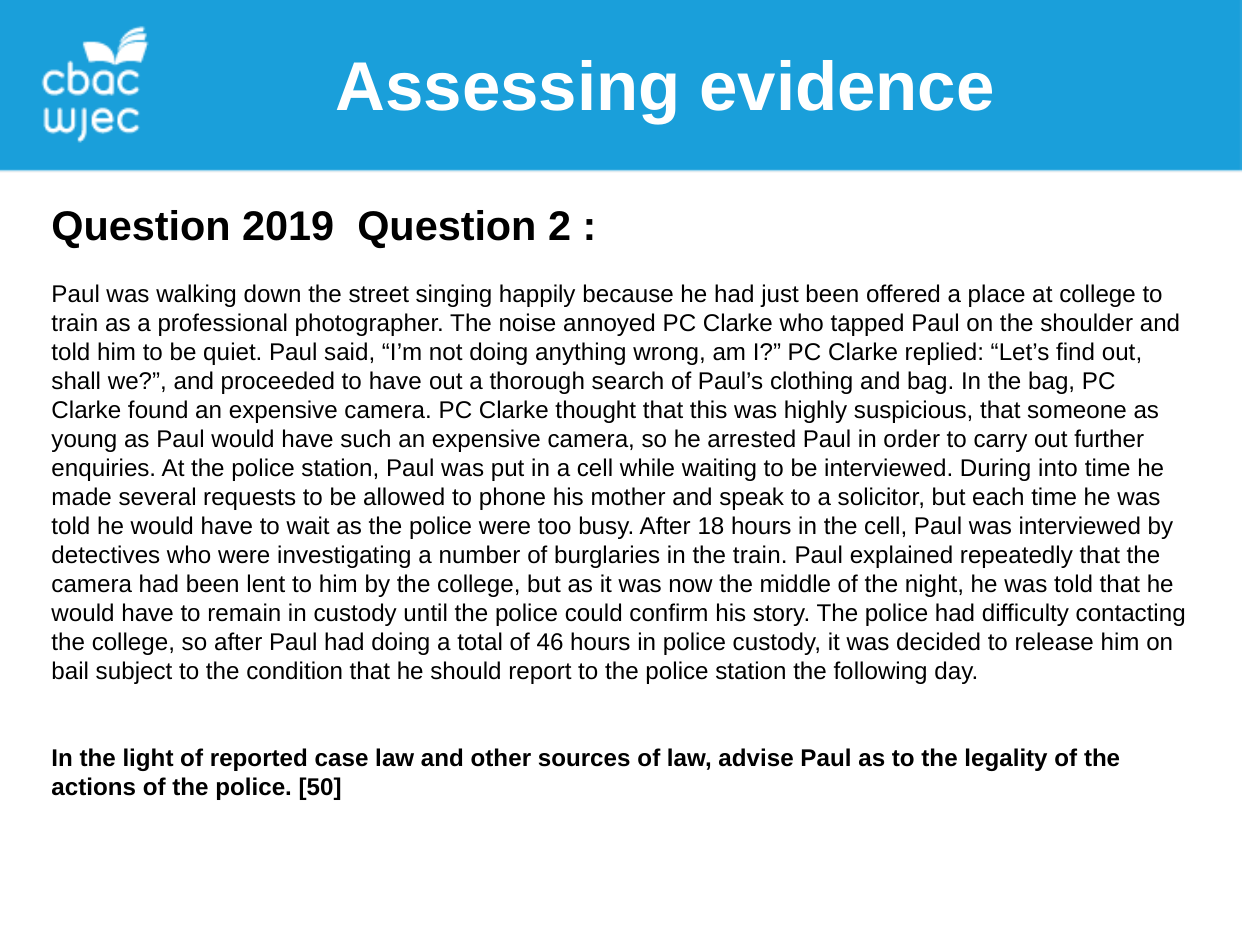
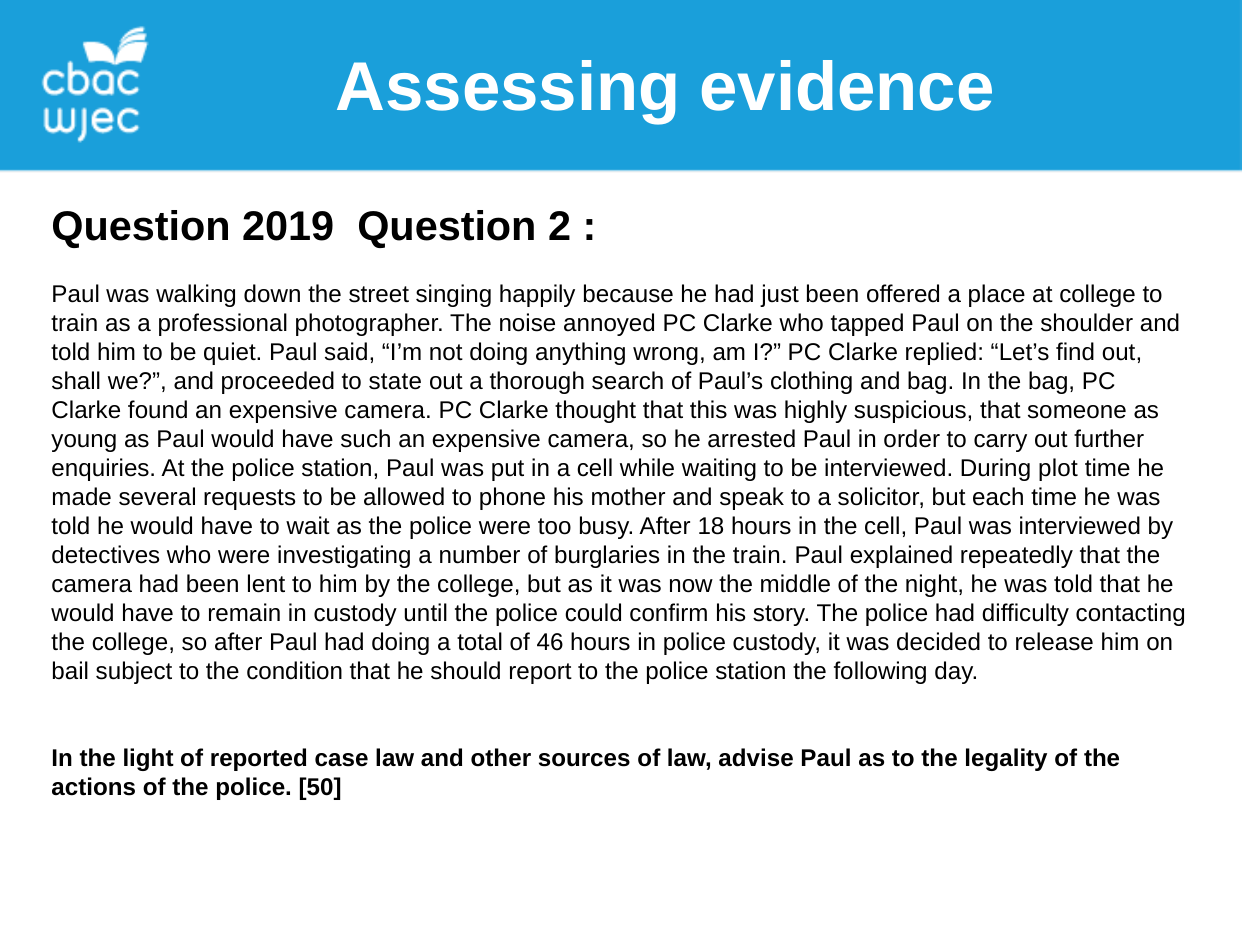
to have: have -> state
into: into -> plot
